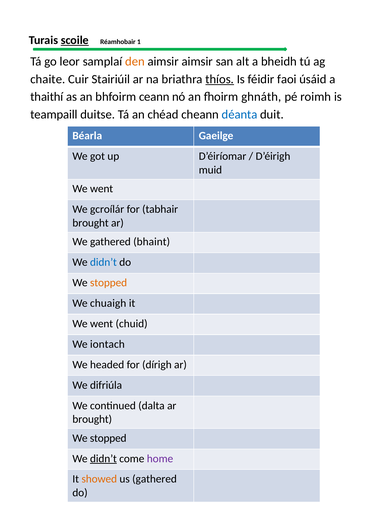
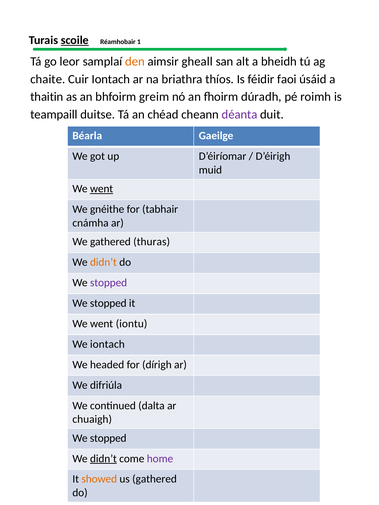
aimsir aimsir: aimsir -> gheall
Cuir Stairiúil: Stairiúil -> Iontach
thíos underline: present -> none
thaithí: thaithí -> thaitin
ceann: ceann -> greim
ghnáth: ghnáth -> dúradh
déanta colour: blue -> purple
went at (102, 189) underline: none -> present
gcroílár: gcroílár -> gnéithe
brought at (91, 223): brought -> cnámha
bhaint: bhaint -> thuras
didn’t at (103, 262) colour: blue -> orange
stopped at (109, 283) colour: orange -> purple
chuaigh at (108, 303): chuaigh -> stopped
chuid: chuid -> iontu
brought at (92, 420): brought -> chuaigh
